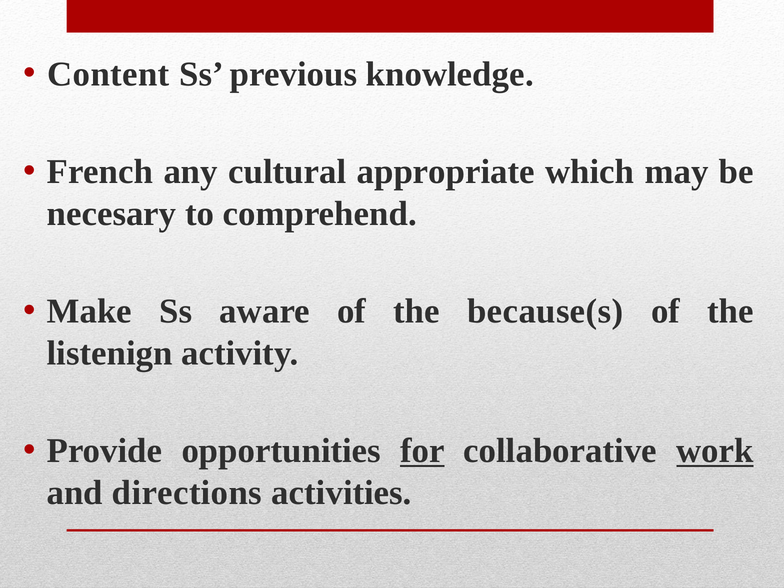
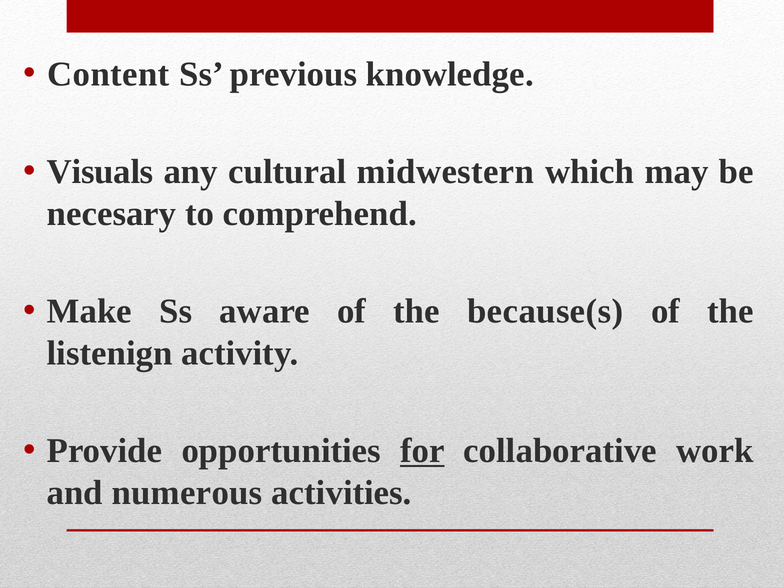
French: French -> Visuals
appropriate: appropriate -> midwestern
work underline: present -> none
directions: directions -> numerous
